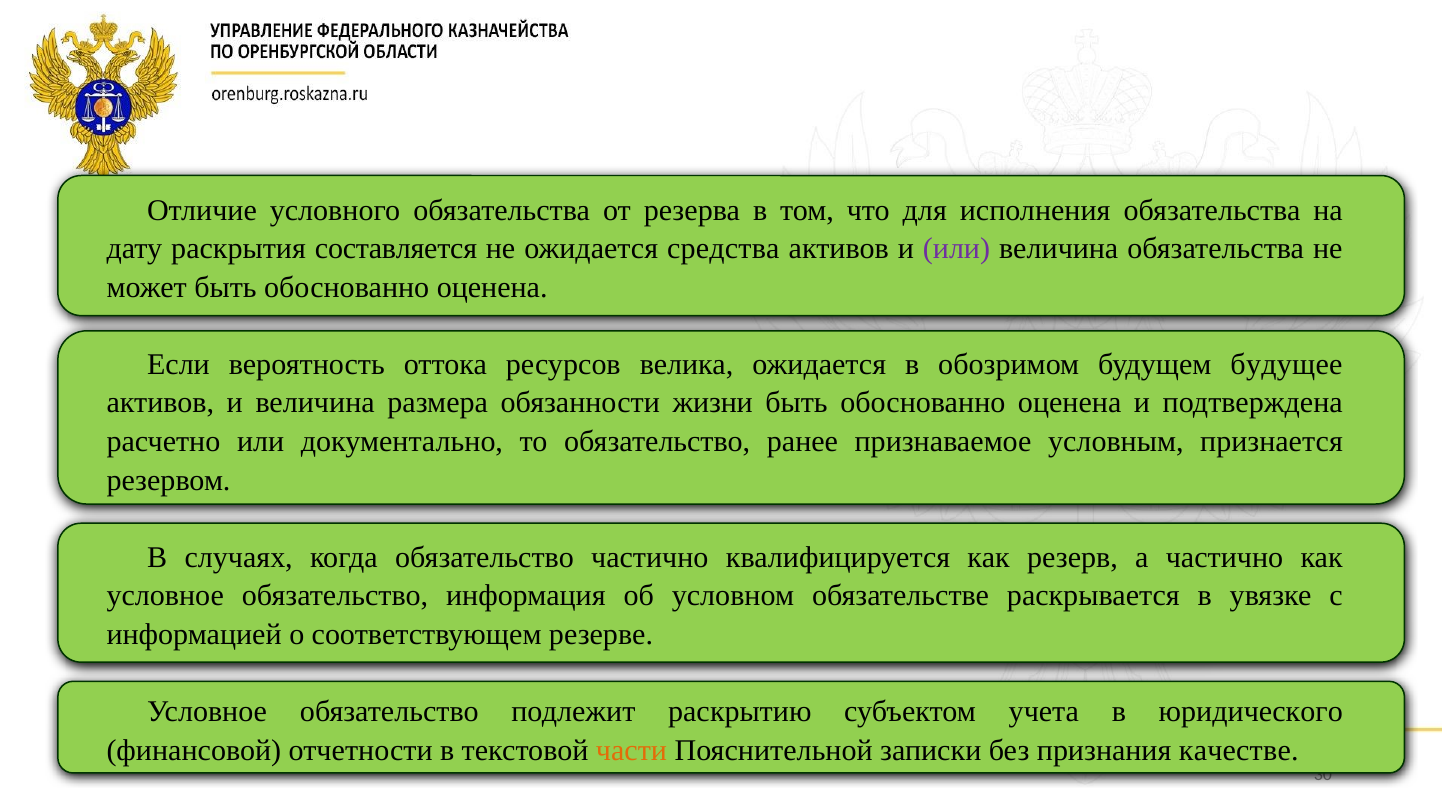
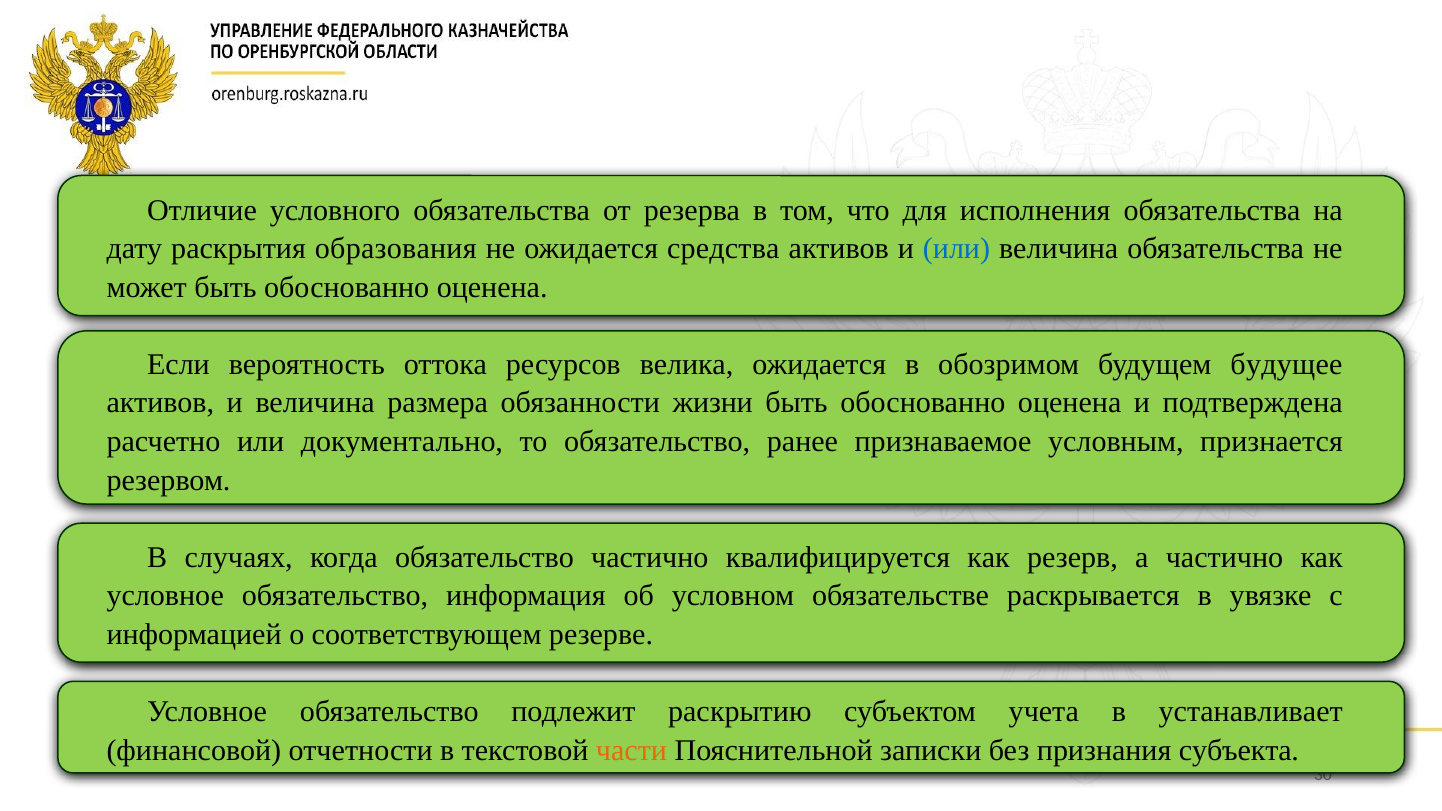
составляется: составляется -> образования
или at (957, 249) colour: purple -> blue
юридического: юридического -> устанавливает
качестве: качестве -> субъекта
